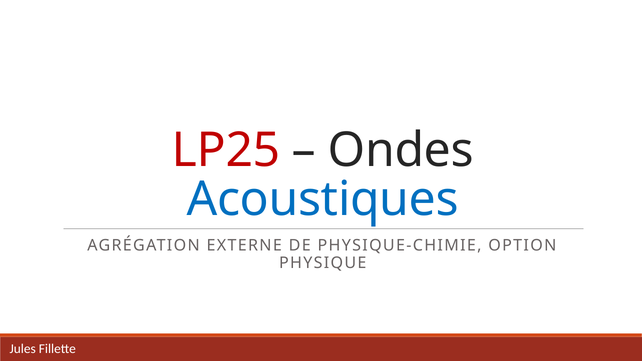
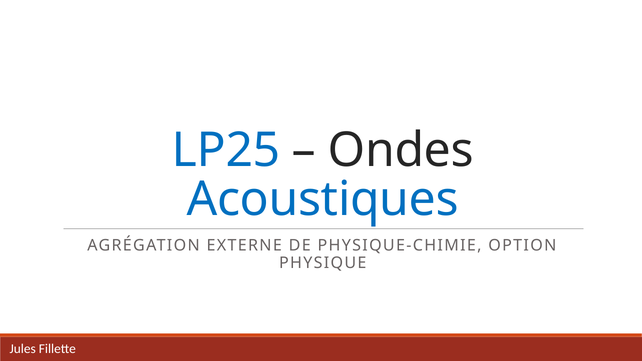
LP25 colour: red -> blue
